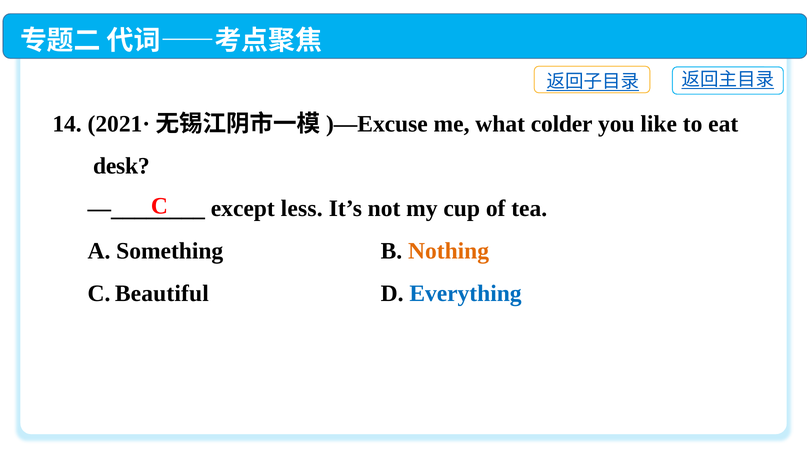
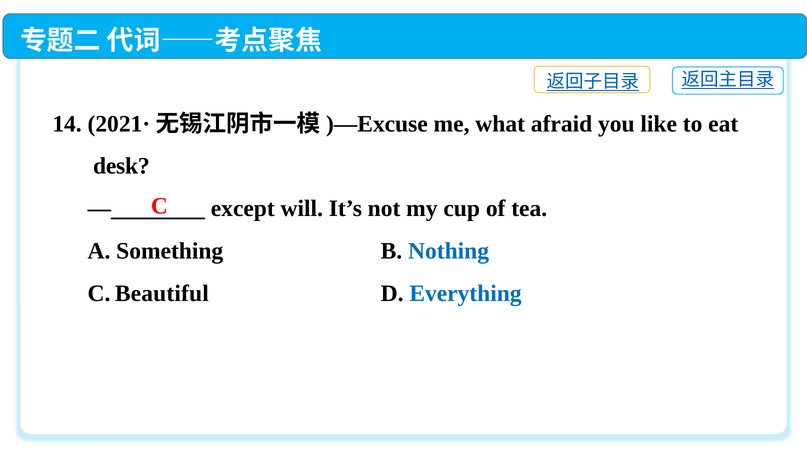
colder: colder -> afraid
less: less -> will
Nothing colour: orange -> blue
